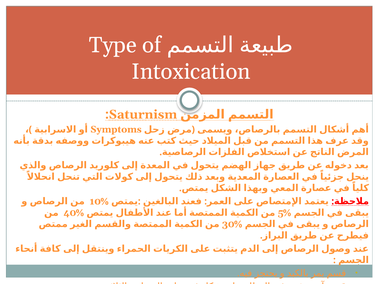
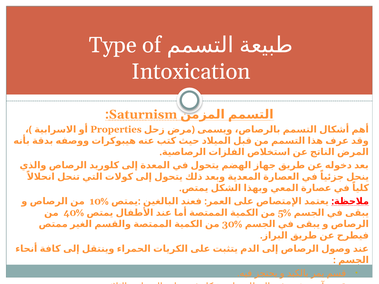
Symptoms: Symptoms -> Properties
